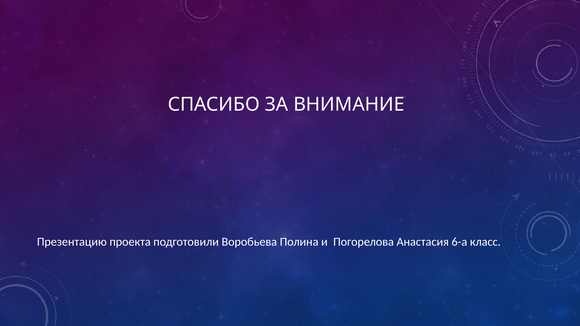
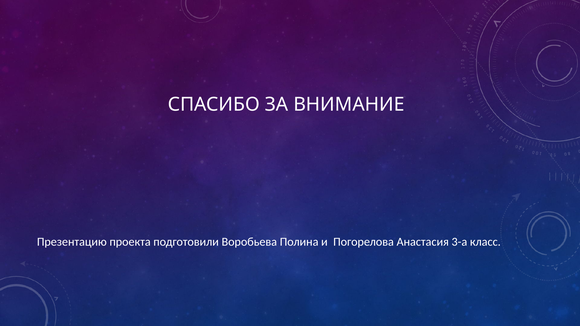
6-а: 6-а -> 3-а
